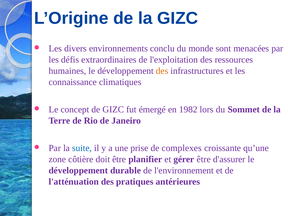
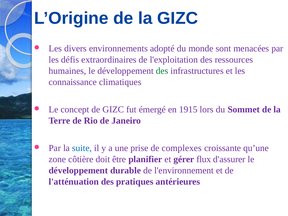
conclu: conclu -> adopté
des at (162, 71) colour: orange -> green
1982: 1982 -> 1915
gérer être: être -> flux
